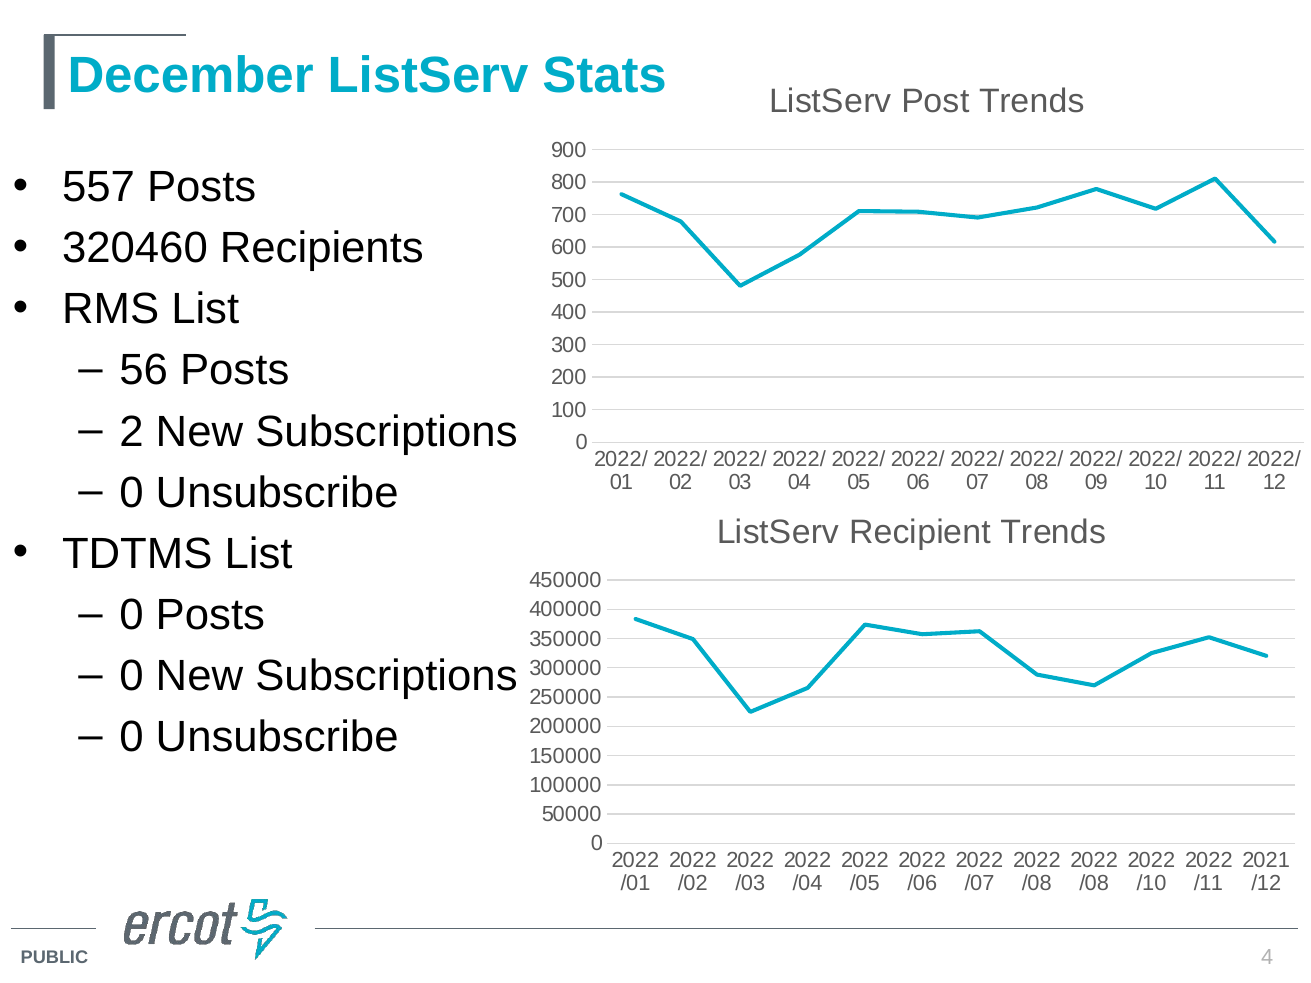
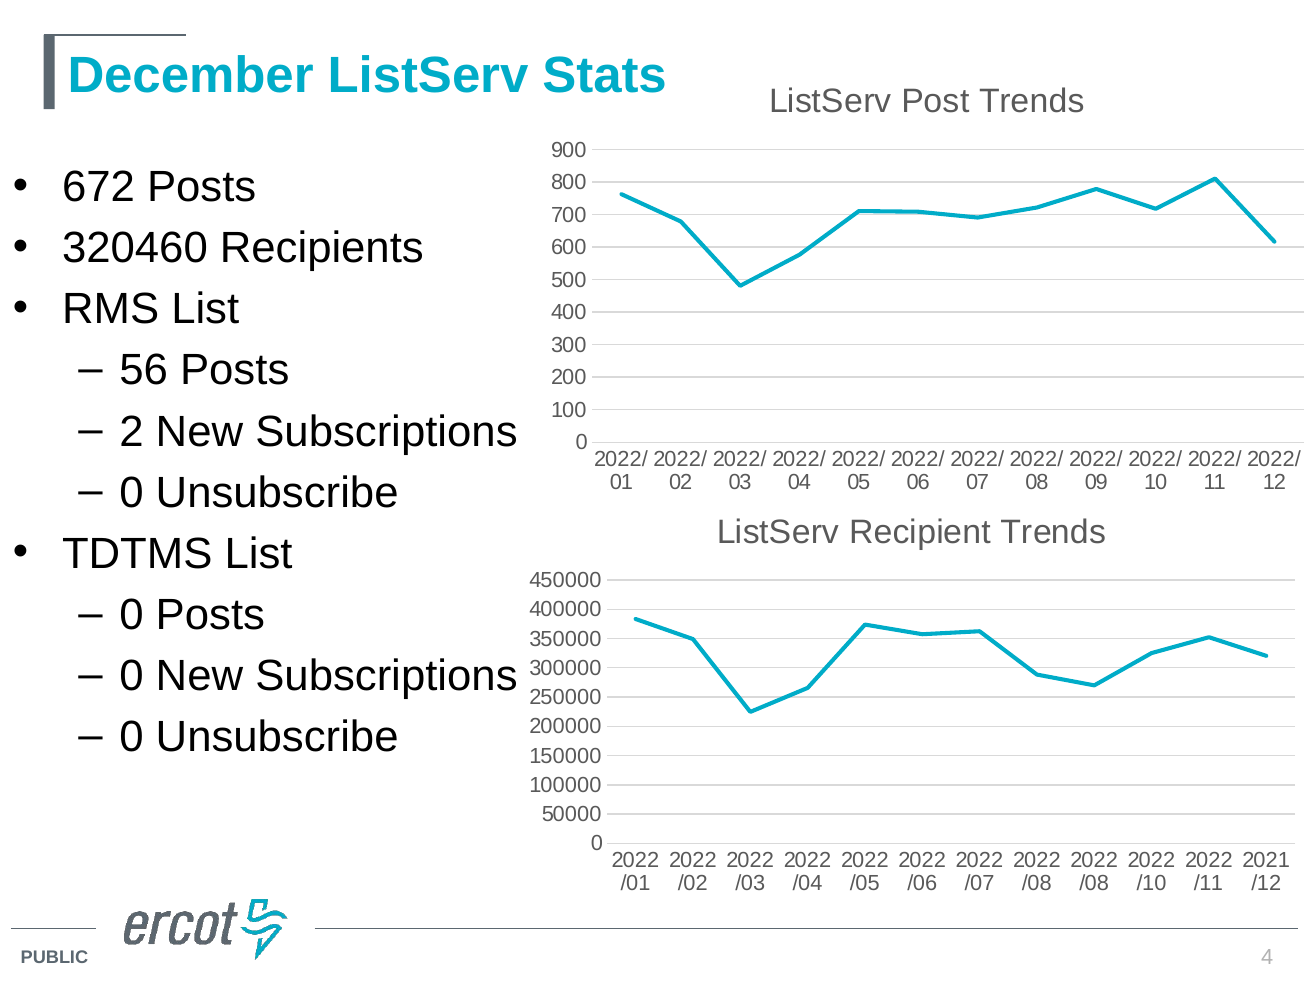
557: 557 -> 672
